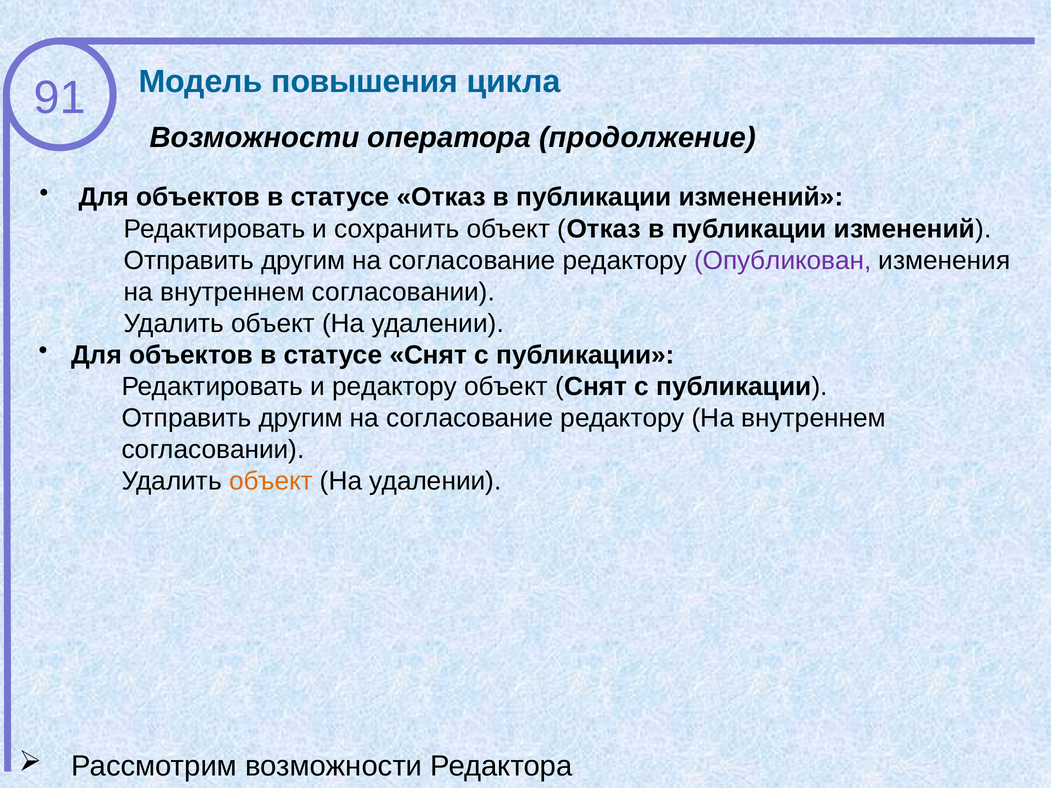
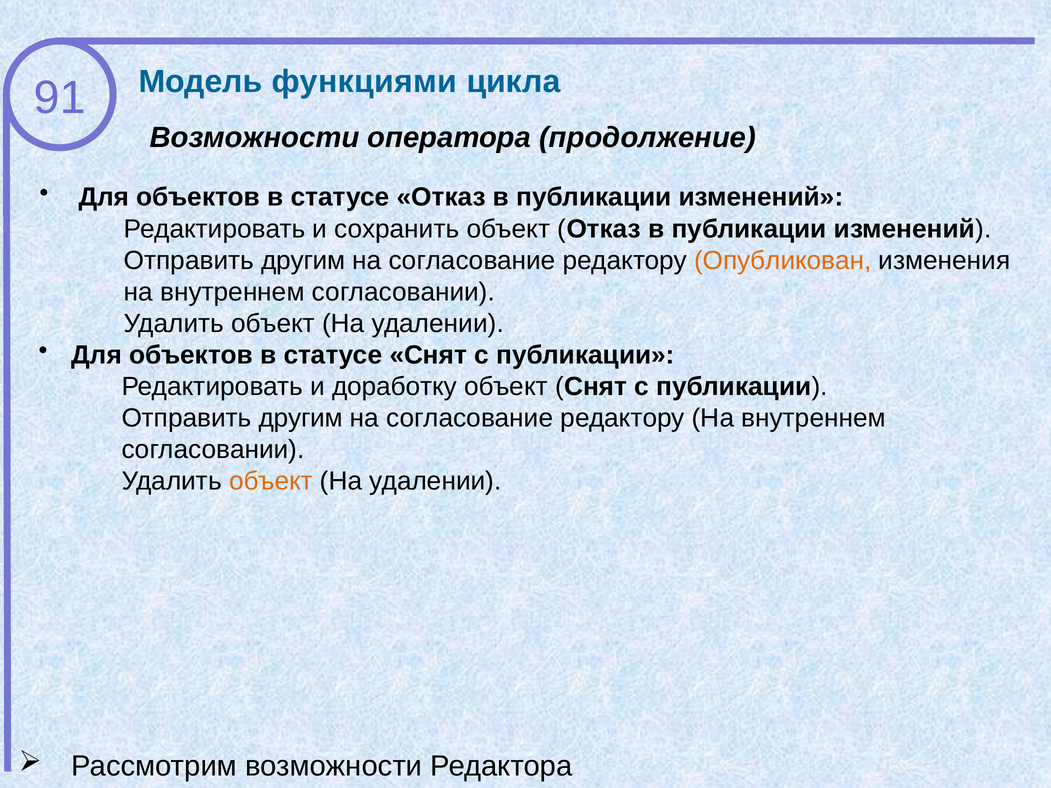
повышения: повышения -> функциями
Опубликован colour: purple -> orange
и редактору: редактору -> доработку
